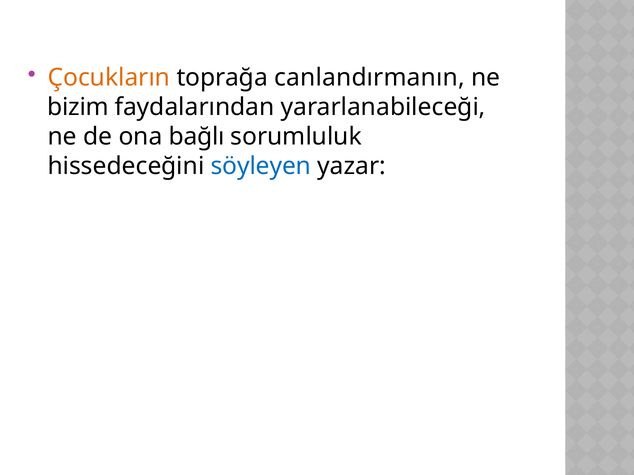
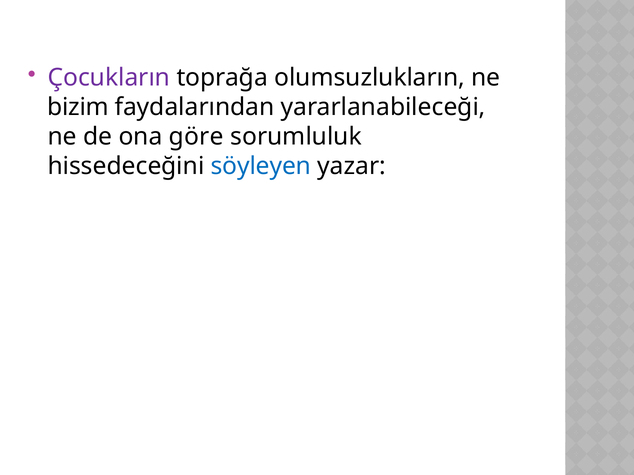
Çocukların colour: orange -> purple
canlandırmanın: canlandırmanın -> olumsuzlukların
bağlı: bağlı -> göre
